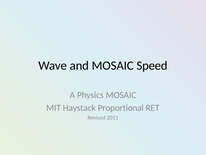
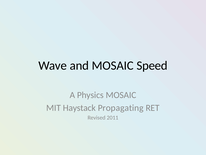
Proportional: Proportional -> Propagating
